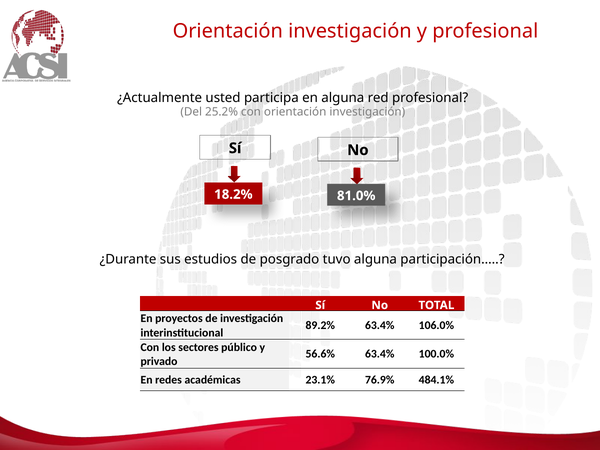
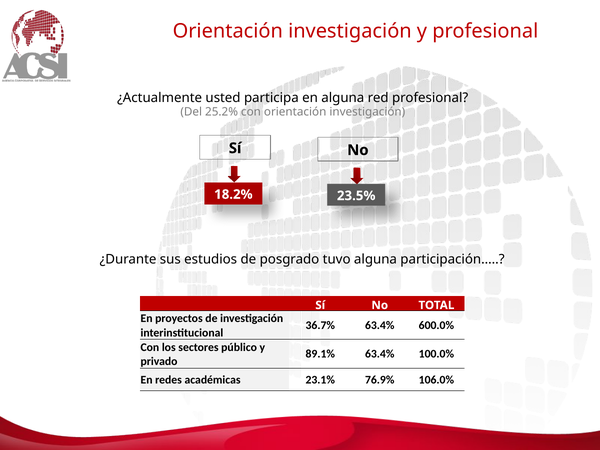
81.0%: 81.0% -> 23.5%
89.2%: 89.2% -> 36.7%
106.0%: 106.0% -> 600.0%
56.6%: 56.6% -> 89.1%
484.1%: 484.1% -> 106.0%
